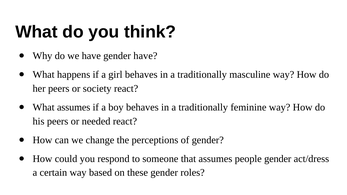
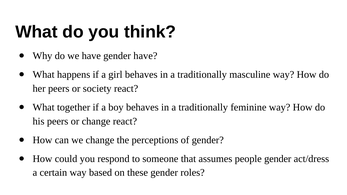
What assumes: assumes -> together
or needed: needed -> change
